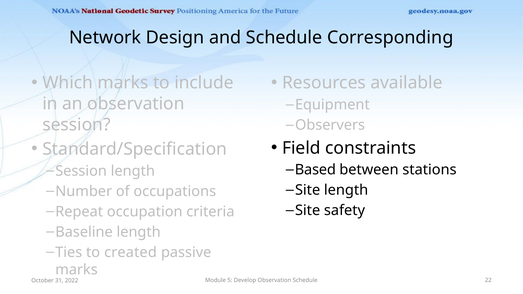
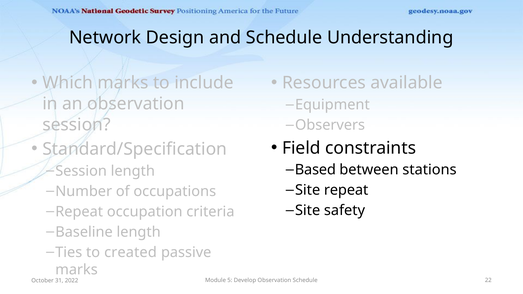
Corresponding: Corresponding -> Understanding
Site length: length -> repeat
